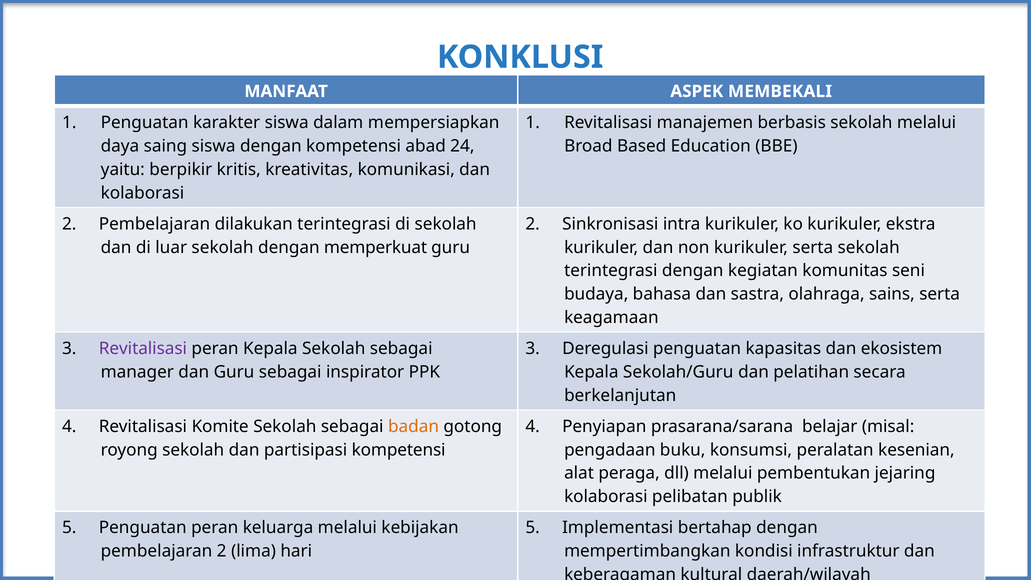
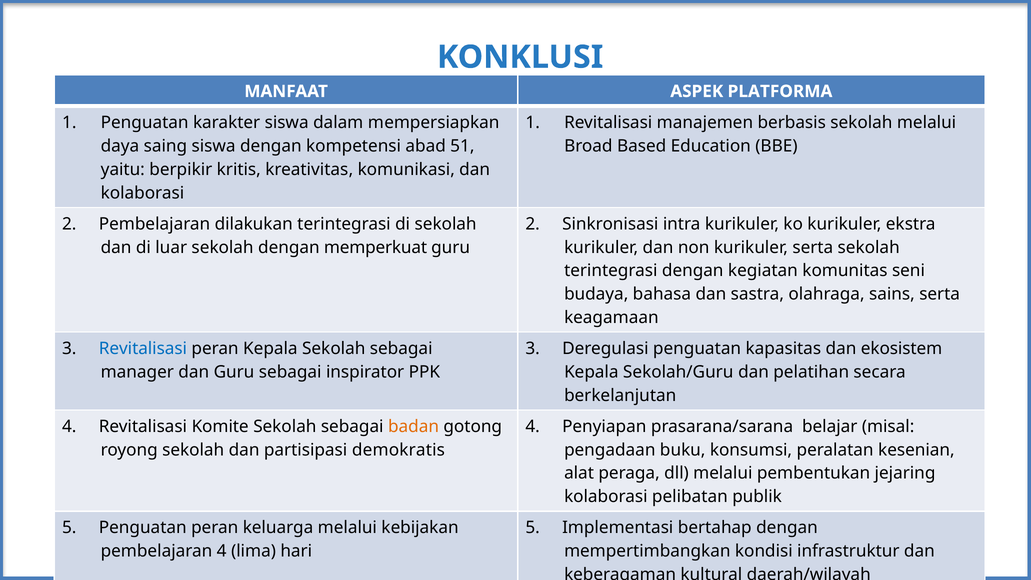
MEMBEKALI: MEMBEKALI -> PLATFORMA
24: 24 -> 51
Revitalisasi at (143, 349) colour: purple -> blue
partisipasi kompetensi: kompetensi -> demokratis
pembelajaran 2: 2 -> 4
